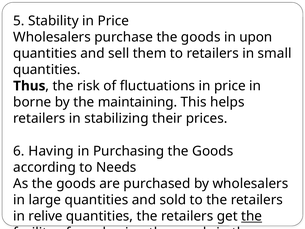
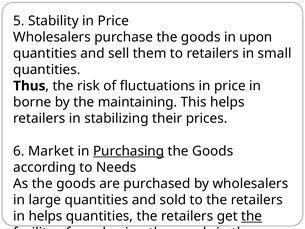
Having: Having -> Market
Purchasing at (129, 151) underline: none -> present
in relive: relive -> helps
